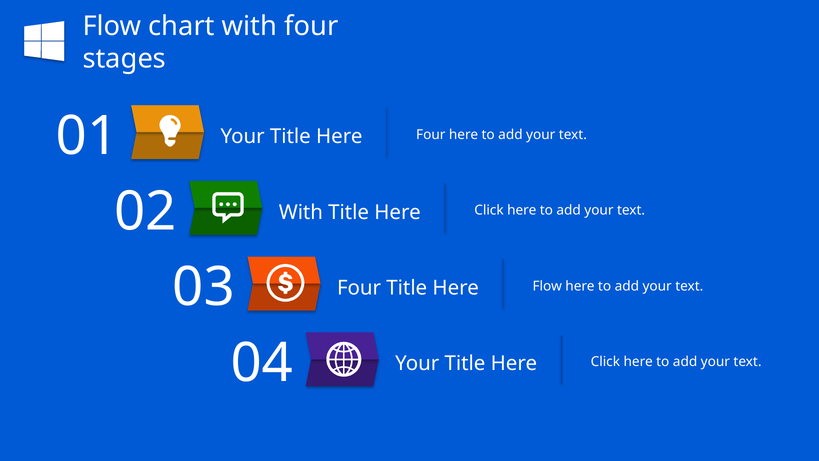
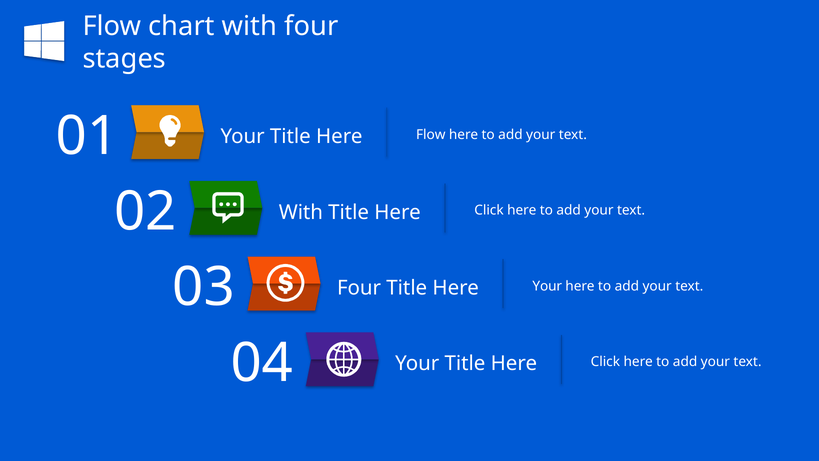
01 Four: Four -> Flow
03 Flow: Flow -> Your
